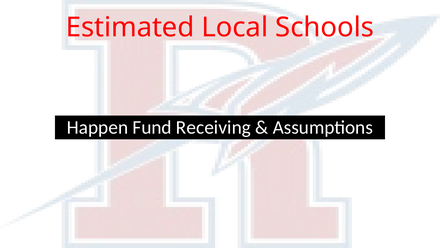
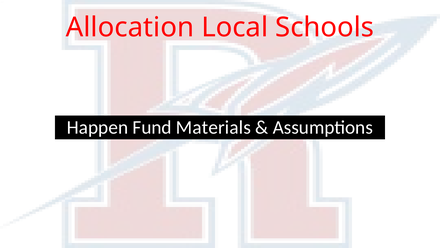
Estimated: Estimated -> Allocation
Receiving: Receiving -> Materials
